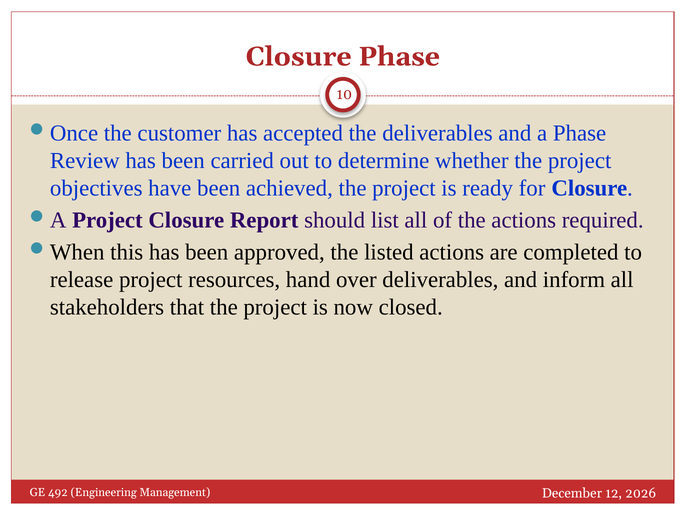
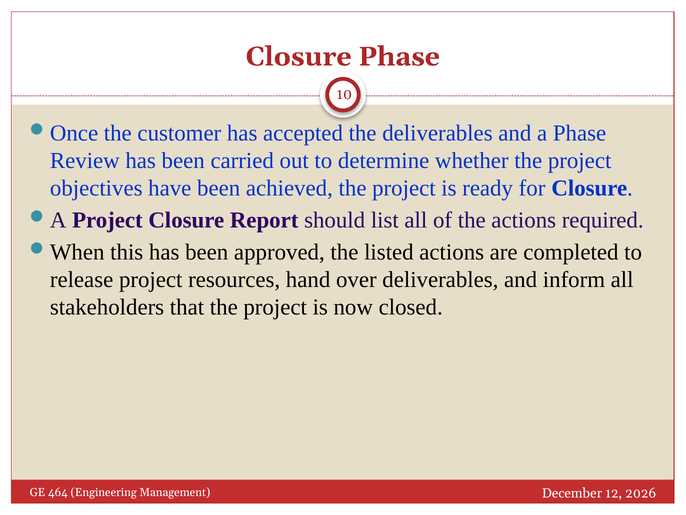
492: 492 -> 464
